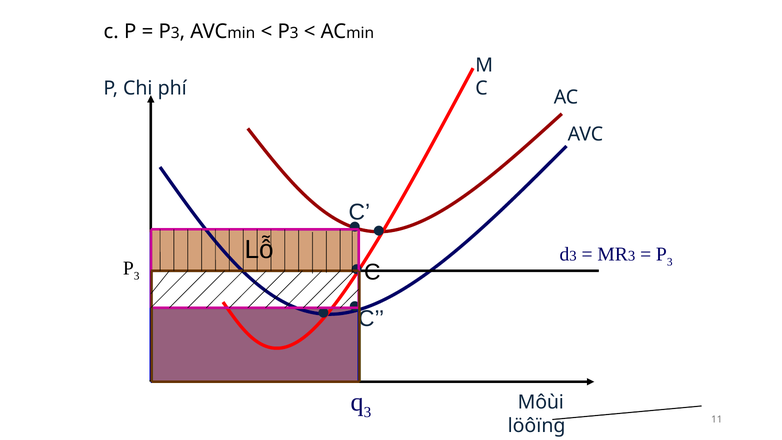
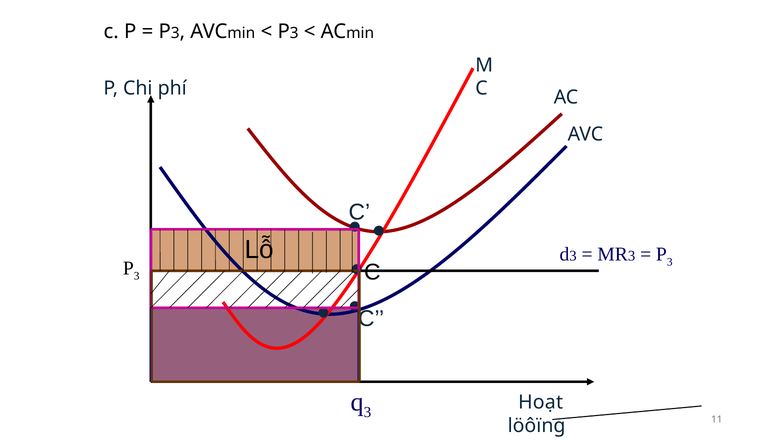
Môùi: Môùi -> Hoạt
